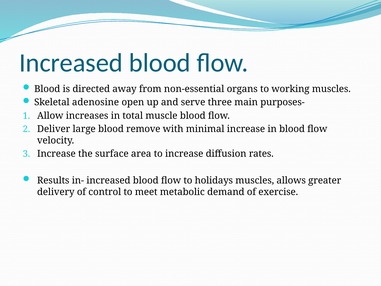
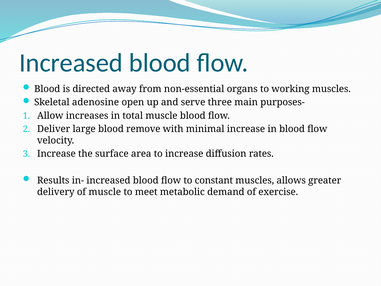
holidays: holidays -> constant
of control: control -> muscle
